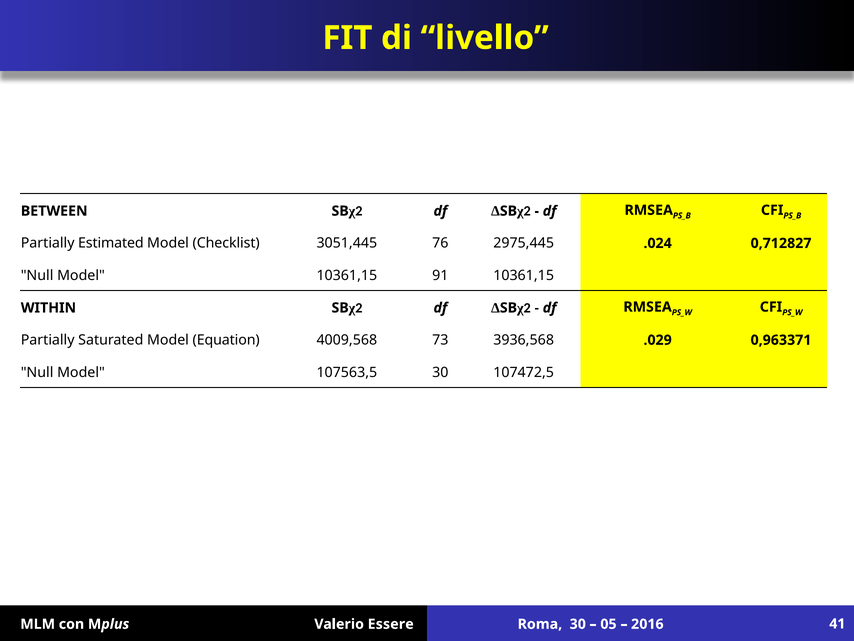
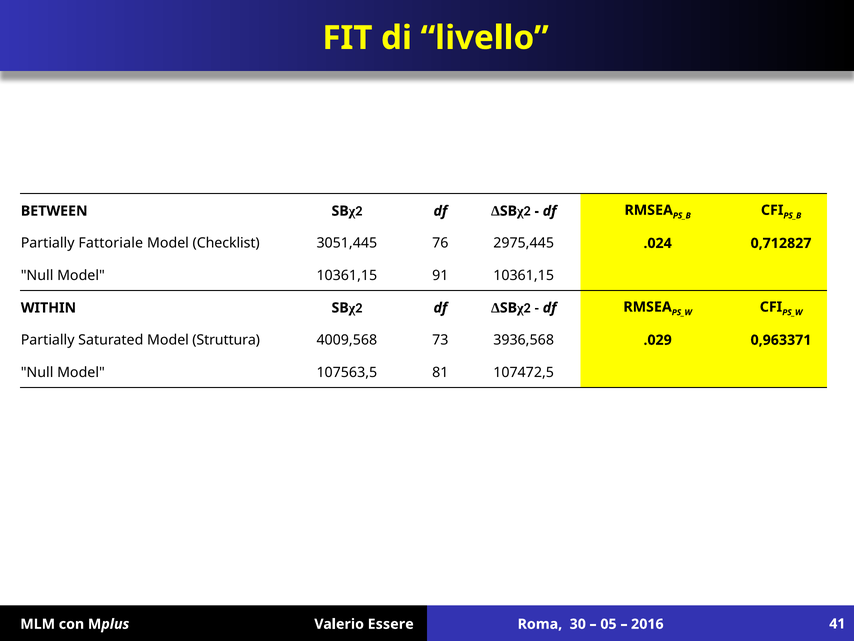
Estimated: Estimated -> Fattoriale
Equation: Equation -> Struttura
107563,5 30: 30 -> 81
